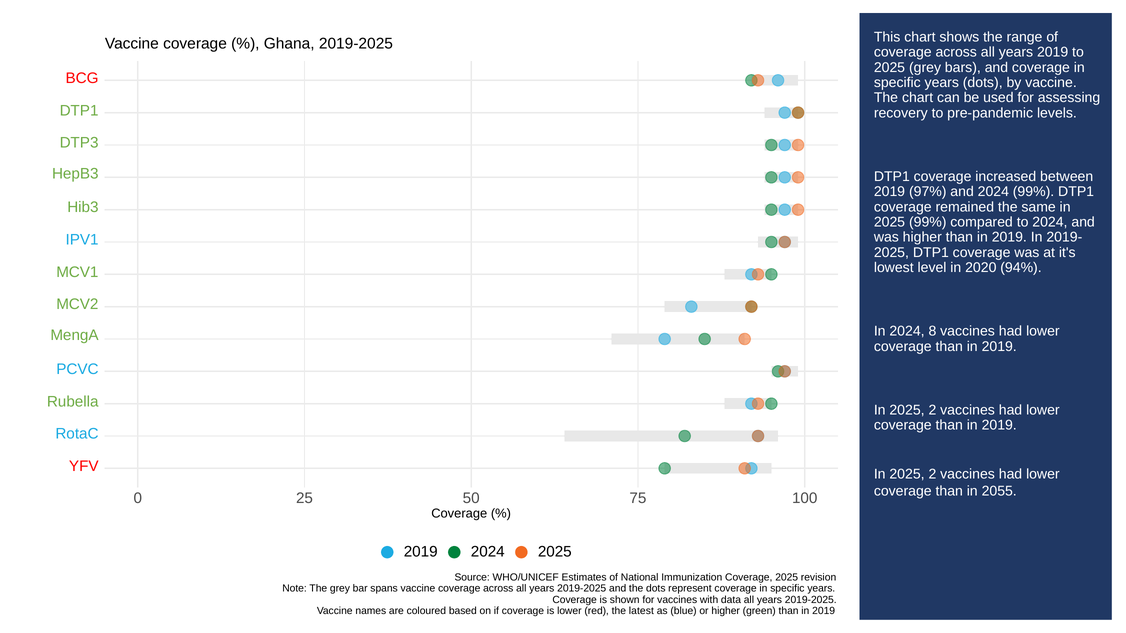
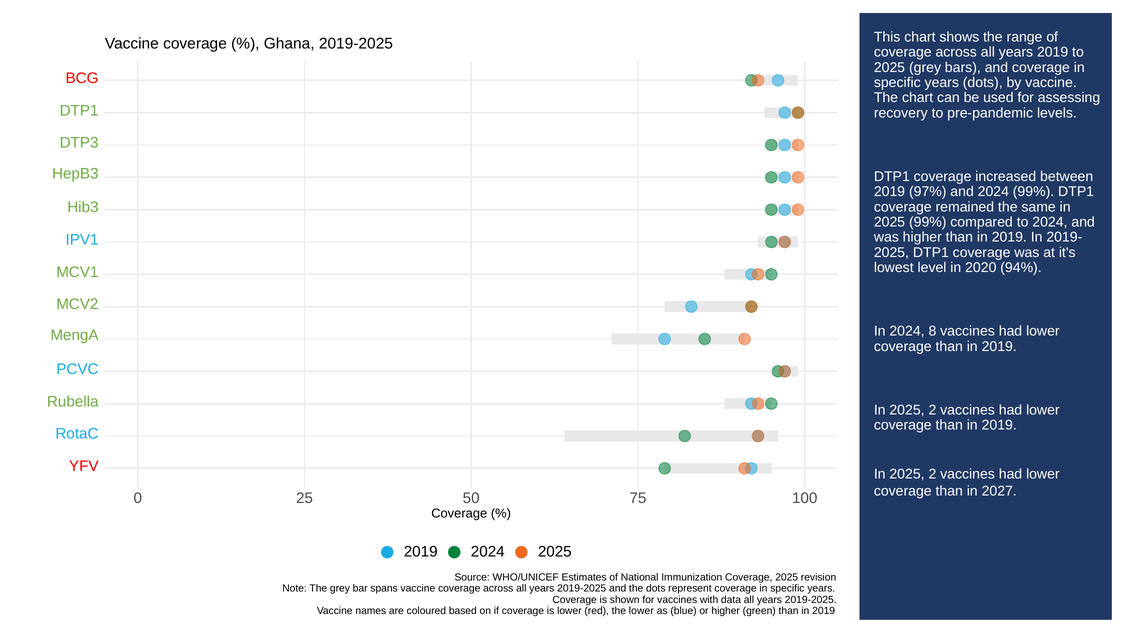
2055: 2055 -> 2027
the latest: latest -> lower
